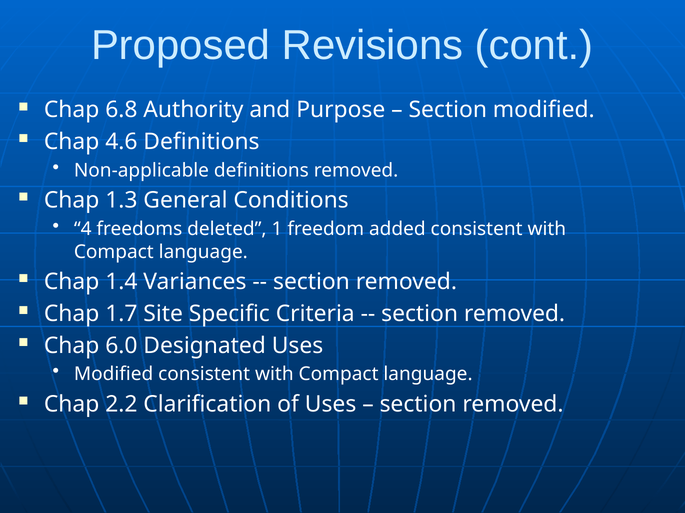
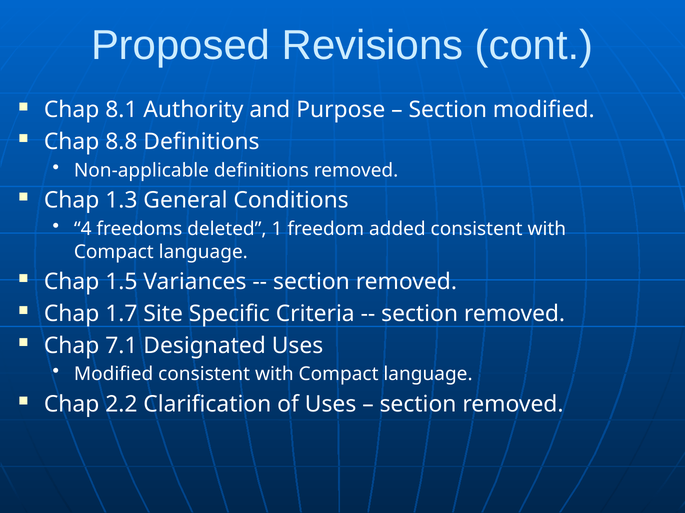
6.8: 6.8 -> 8.1
4.6: 4.6 -> 8.8
1.4: 1.4 -> 1.5
6.0: 6.0 -> 7.1
